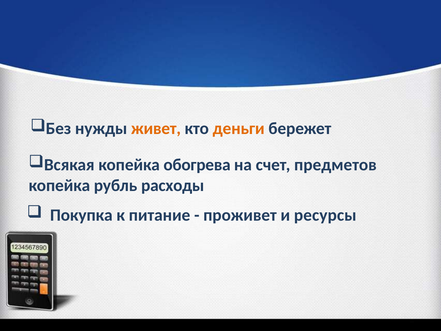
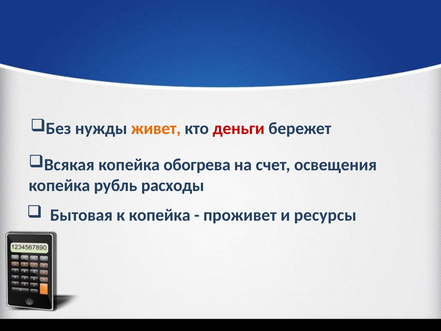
деньги colour: orange -> red
предметов: предметов -> освещения
Покупка: Покупка -> Бытовая
к питание: питание -> копейка
